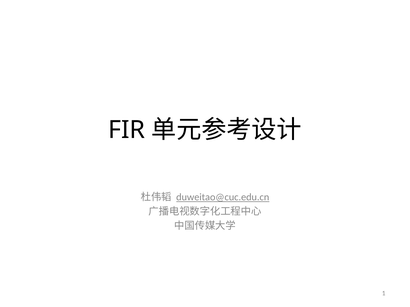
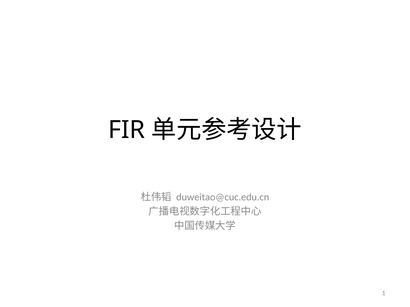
duweitao@cuc.edu.cn underline: present -> none
